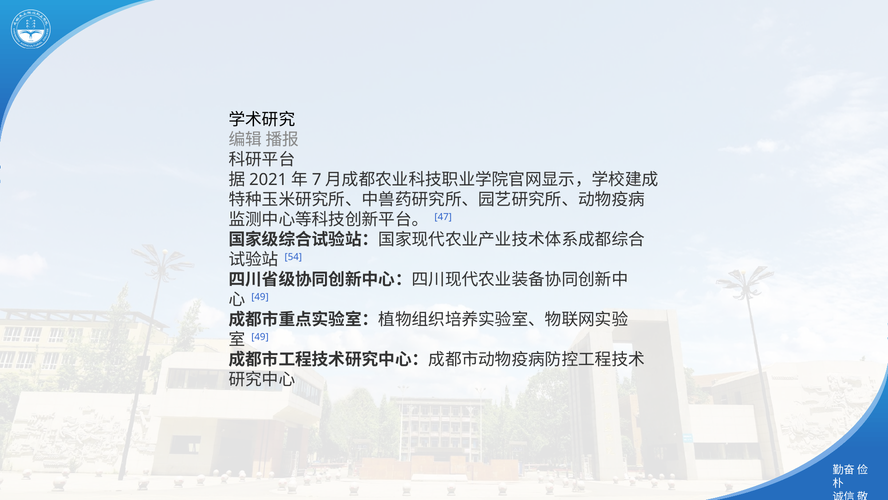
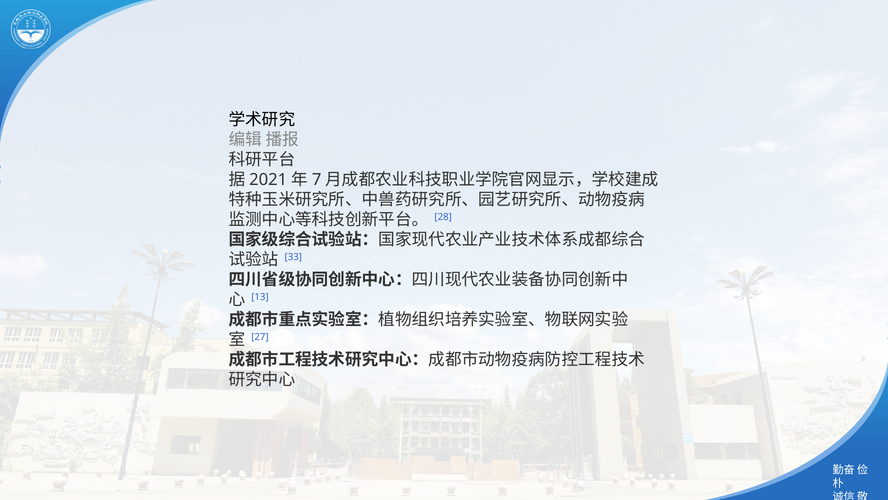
47: 47 -> 28
54: 54 -> 33
49 at (260, 297): 49 -> 13
49 at (260, 337): 49 -> 27
